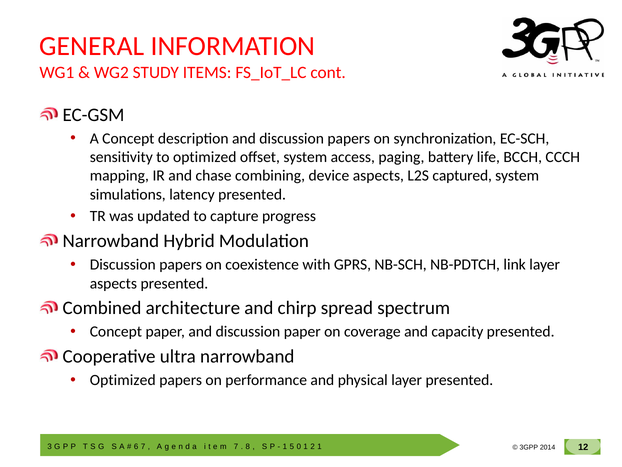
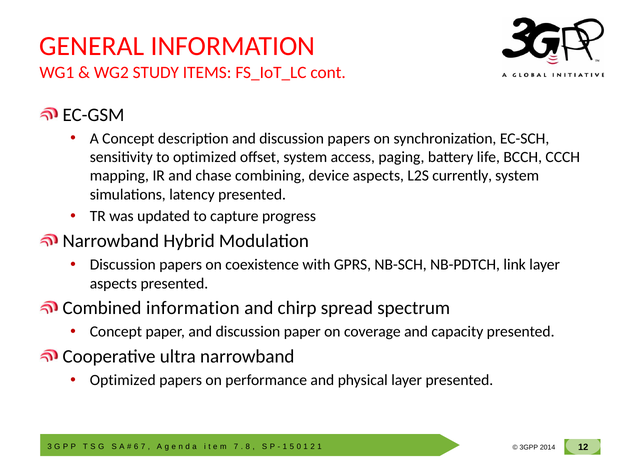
captured: captured -> currently
Combined architecture: architecture -> information
